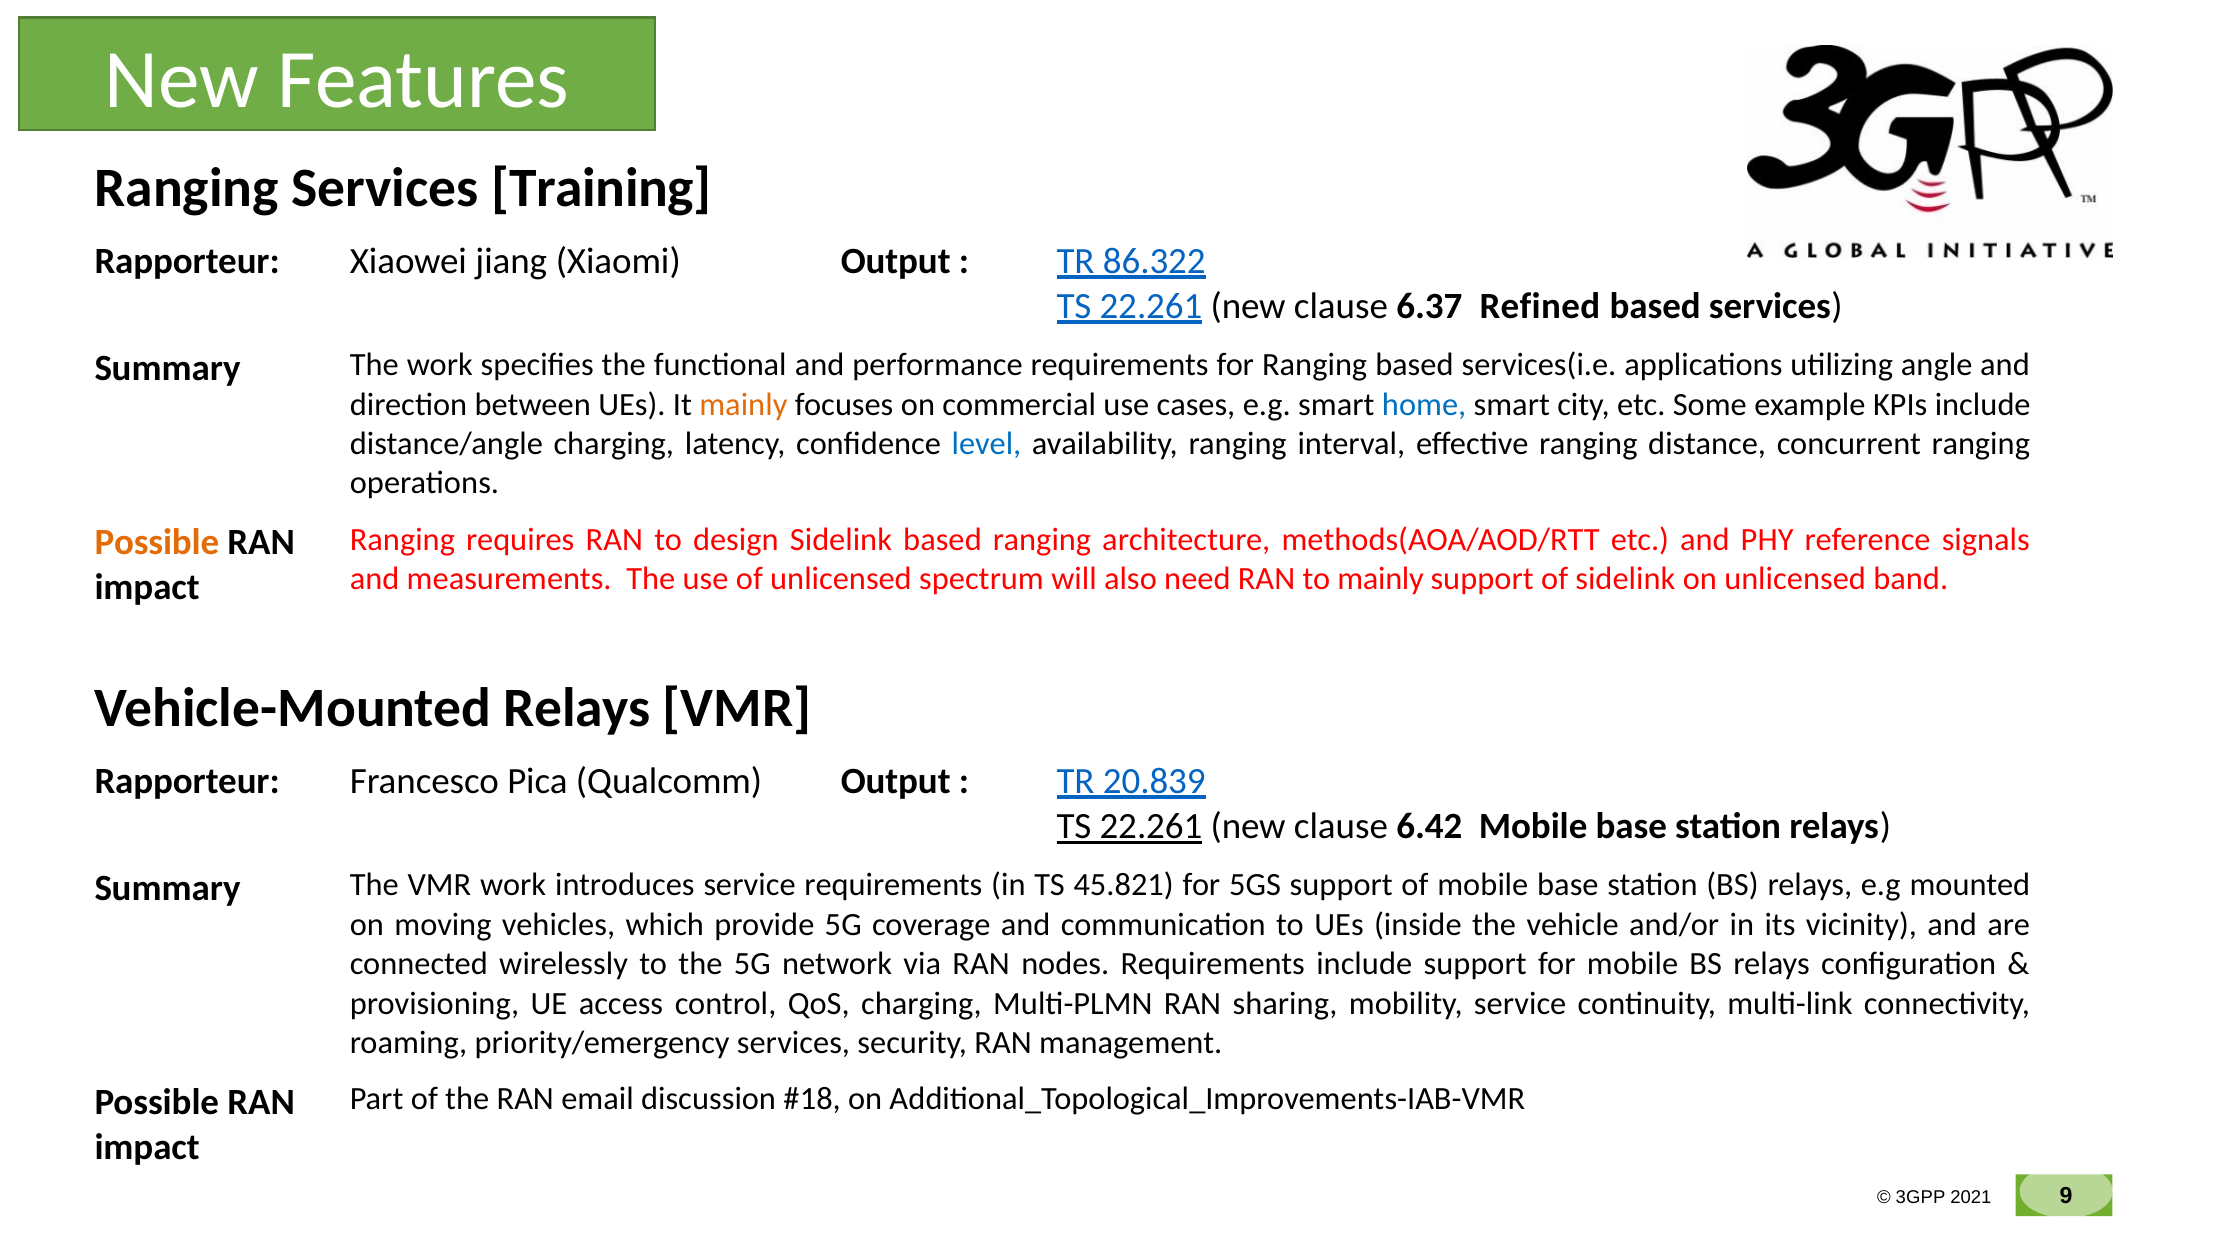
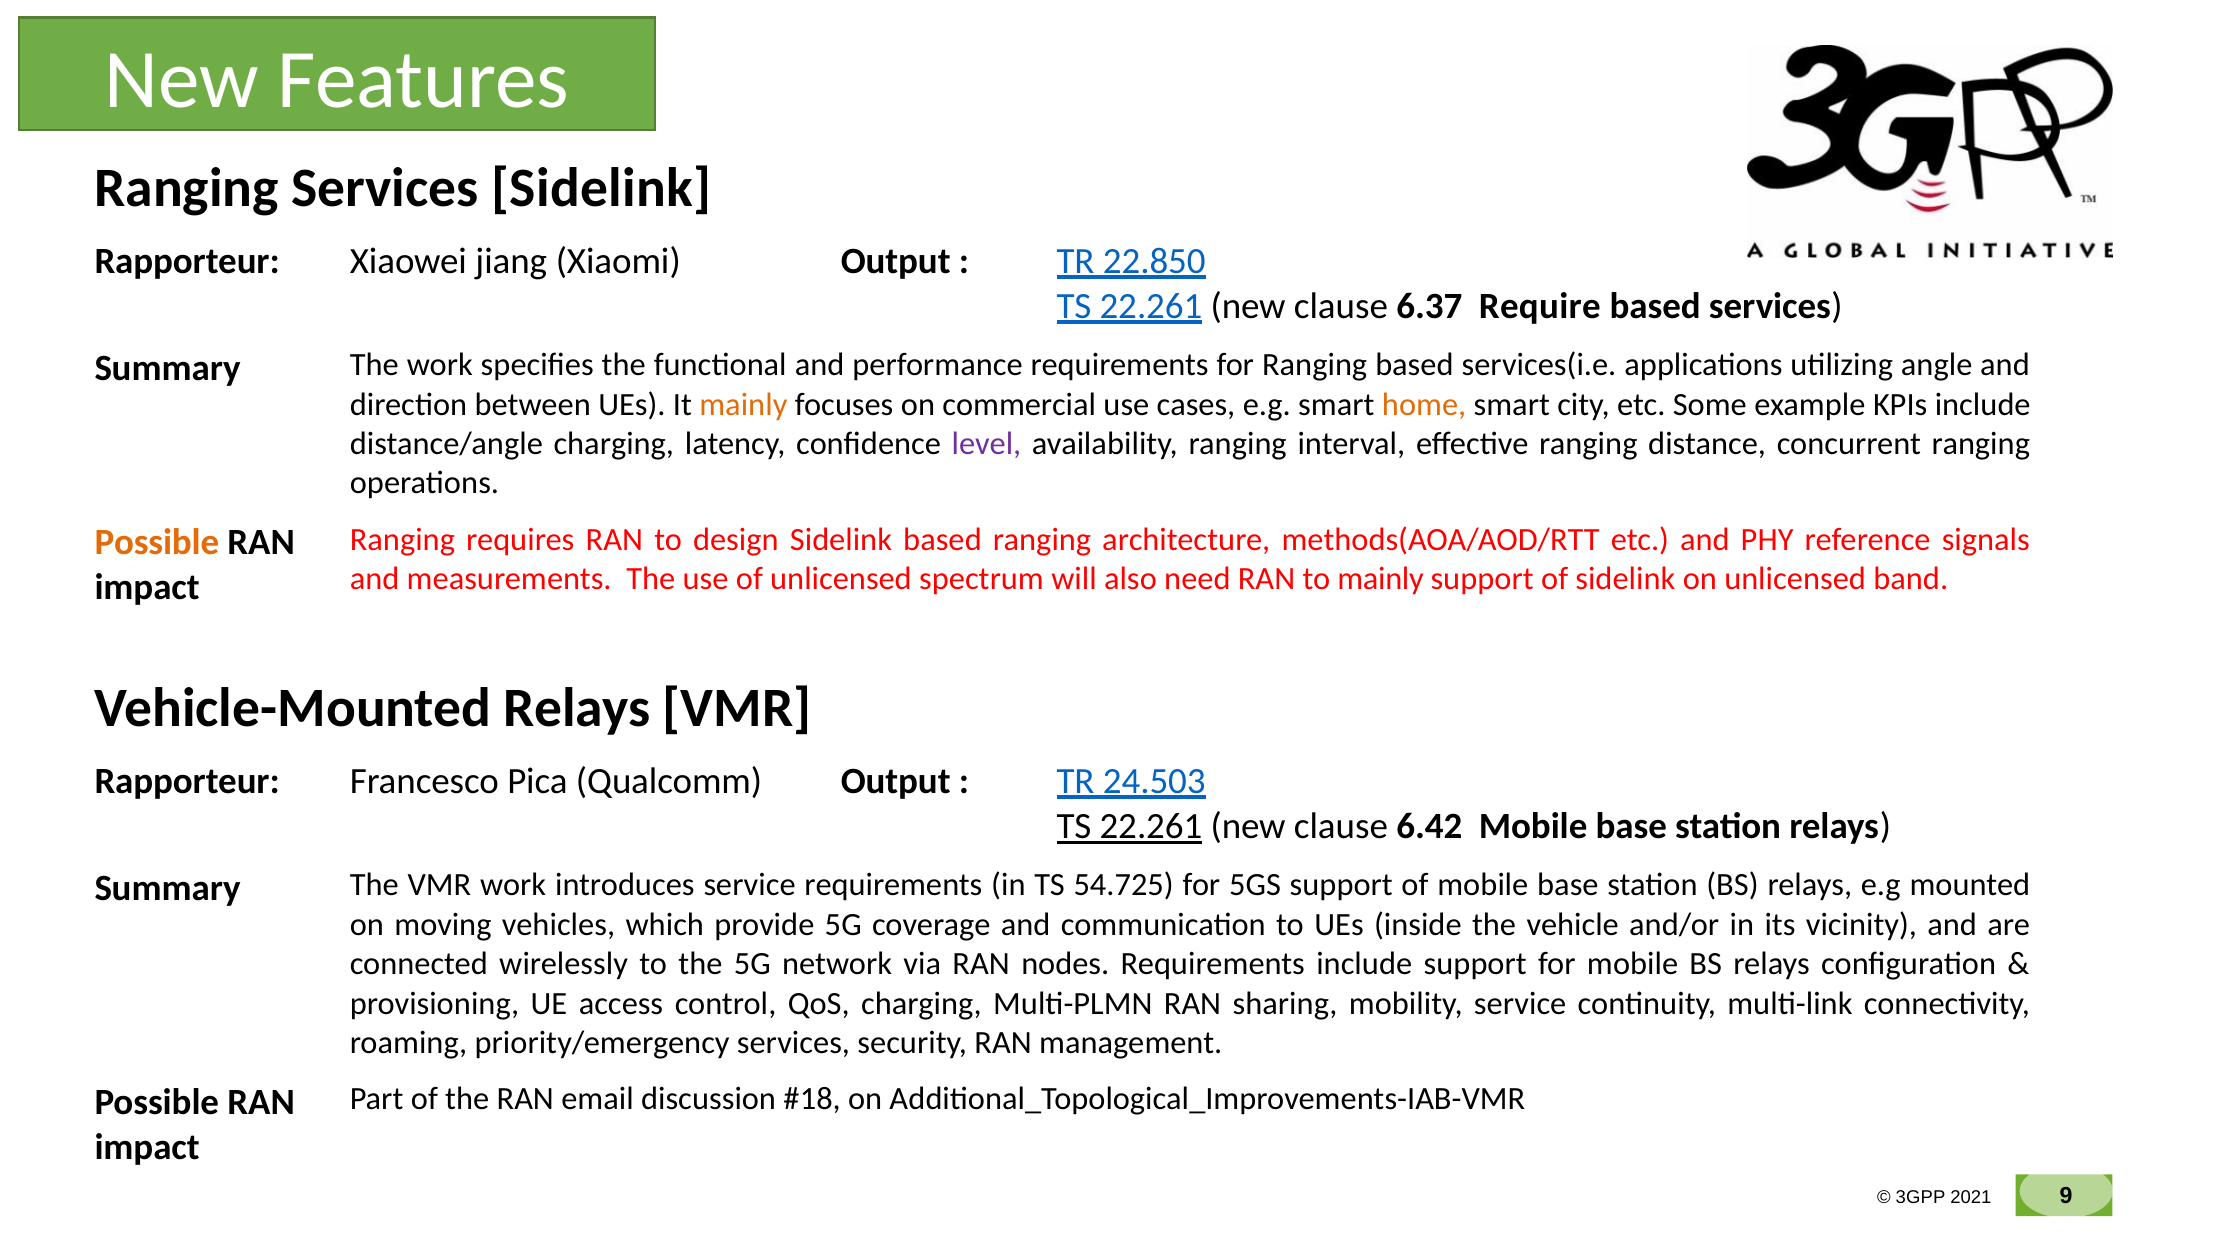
Services Training: Training -> Sidelink
86.322: 86.322 -> 22.850
Refined: Refined -> Require
home colour: blue -> orange
level colour: blue -> purple
20.839: 20.839 -> 24.503
45.821: 45.821 -> 54.725
